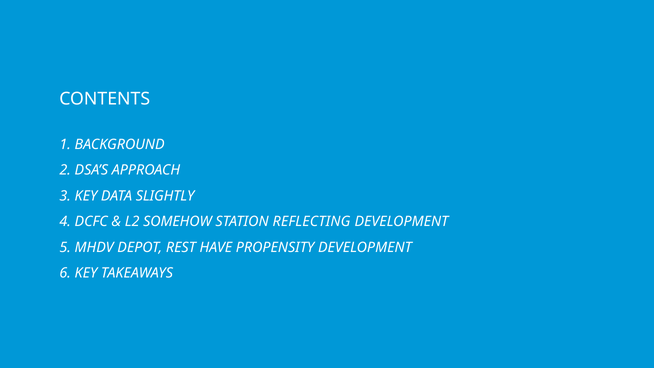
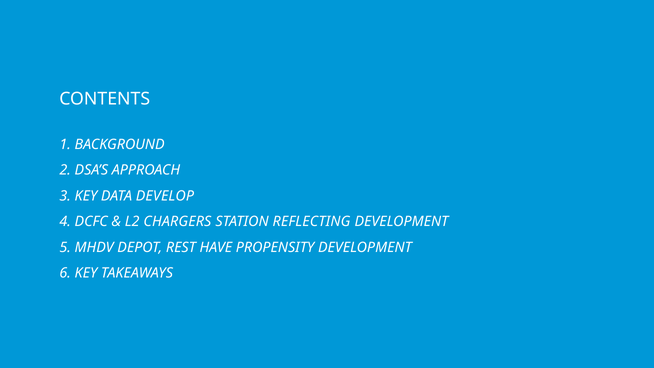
SLIGHTLY: SLIGHTLY -> DEVELOP
SOMEHOW: SOMEHOW -> CHARGERS
